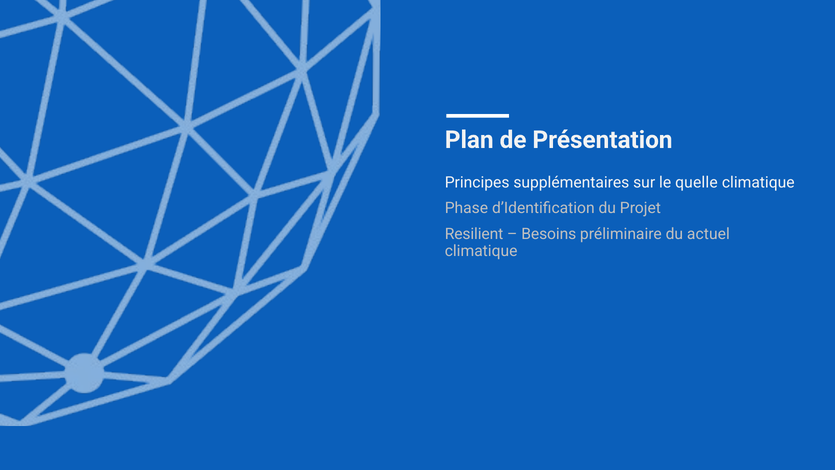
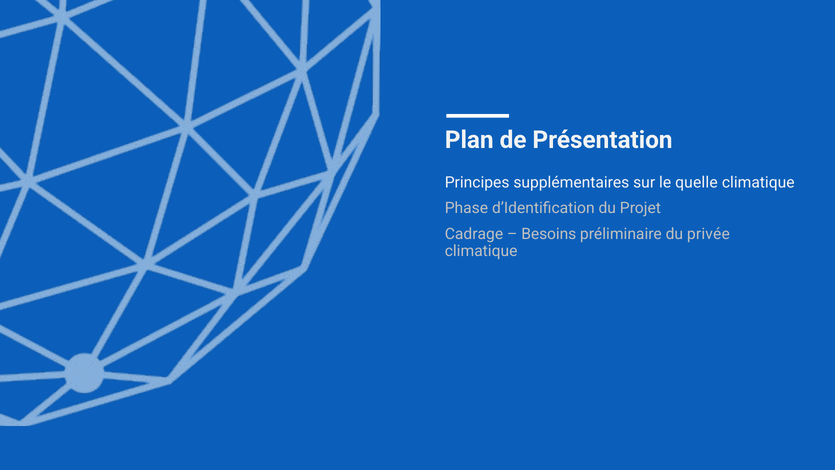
Resilient: Resilient -> Cadrage
actuel: actuel -> privée
